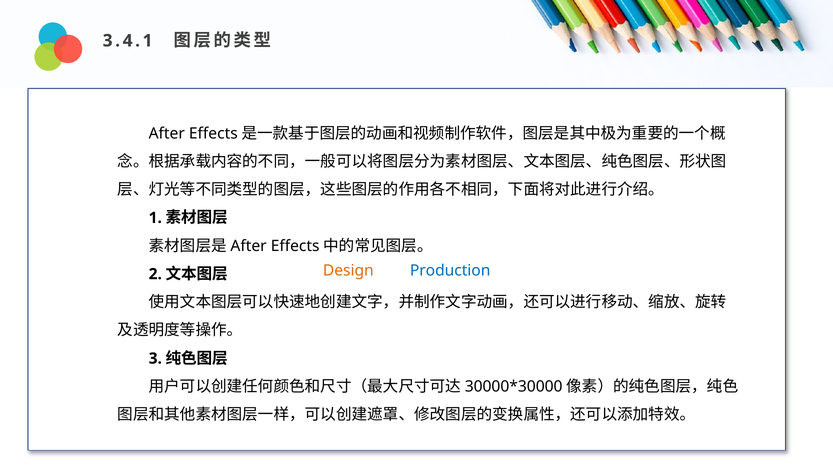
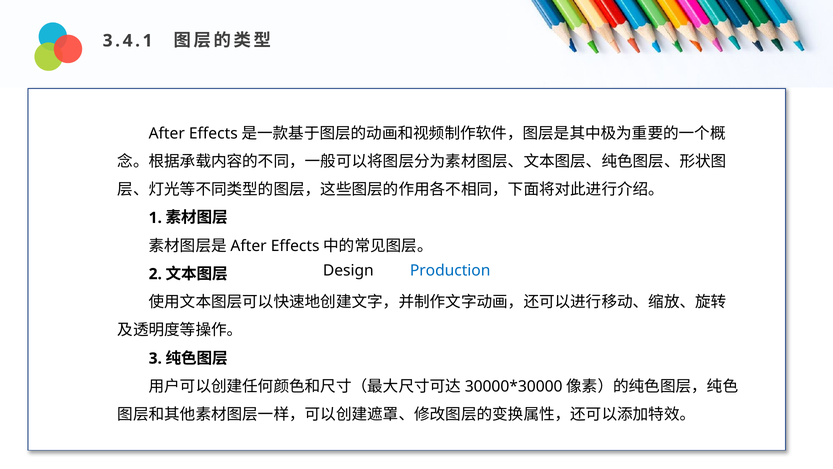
Design colour: orange -> black
